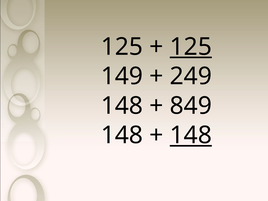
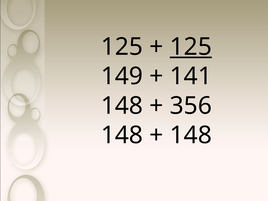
249: 249 -> 141
849: 849 -> 356
148 at (191, 135) underline: present -> none
